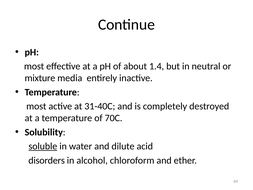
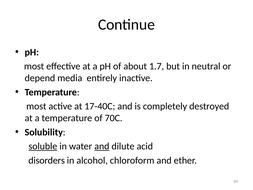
1.4: 1.4 -> 1.7
mixture: mixture -> depend
31-40C: 31-40C -> 17-40C
and at (102, 146) underline: none -> present
